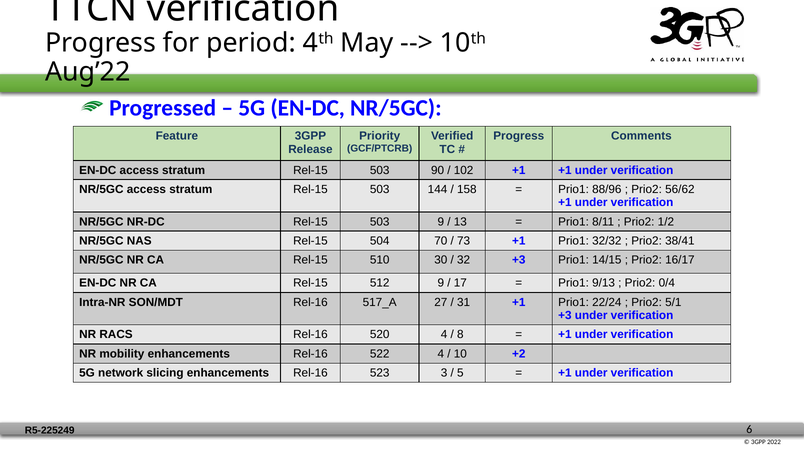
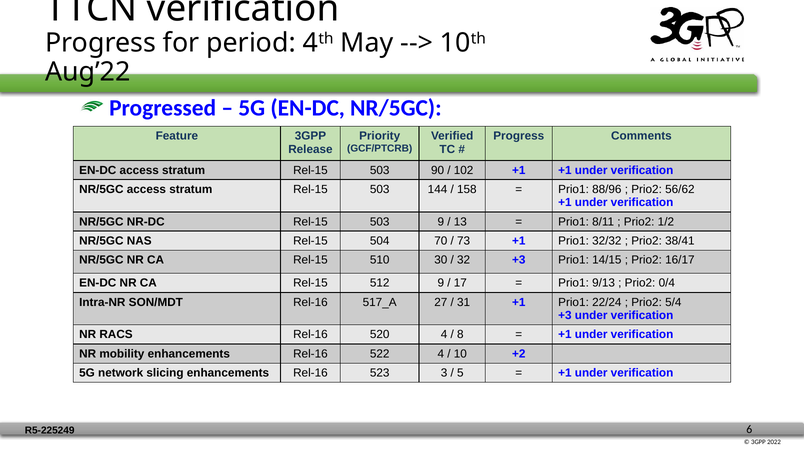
5/1: 5/1 -> 5/4
